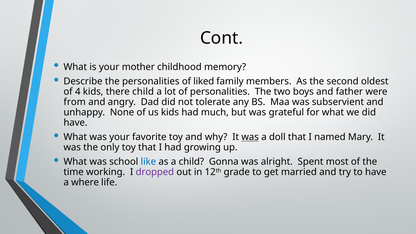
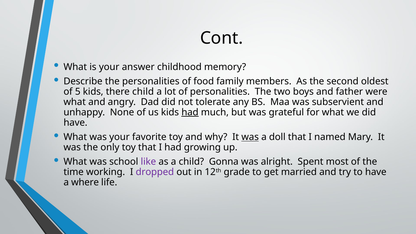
mother: mother -> answer
liked: liked -> food
4: 4 -> 5
from at (75, 102): from -> what
had at (190, 112) underline: none -> present
like colour: blue -> purple
